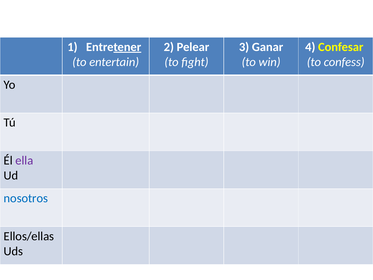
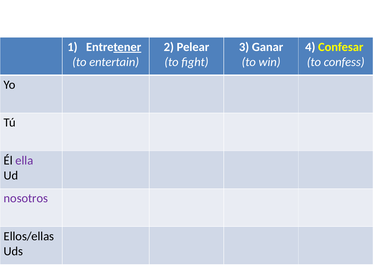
nosotros colour: blue -> purple
